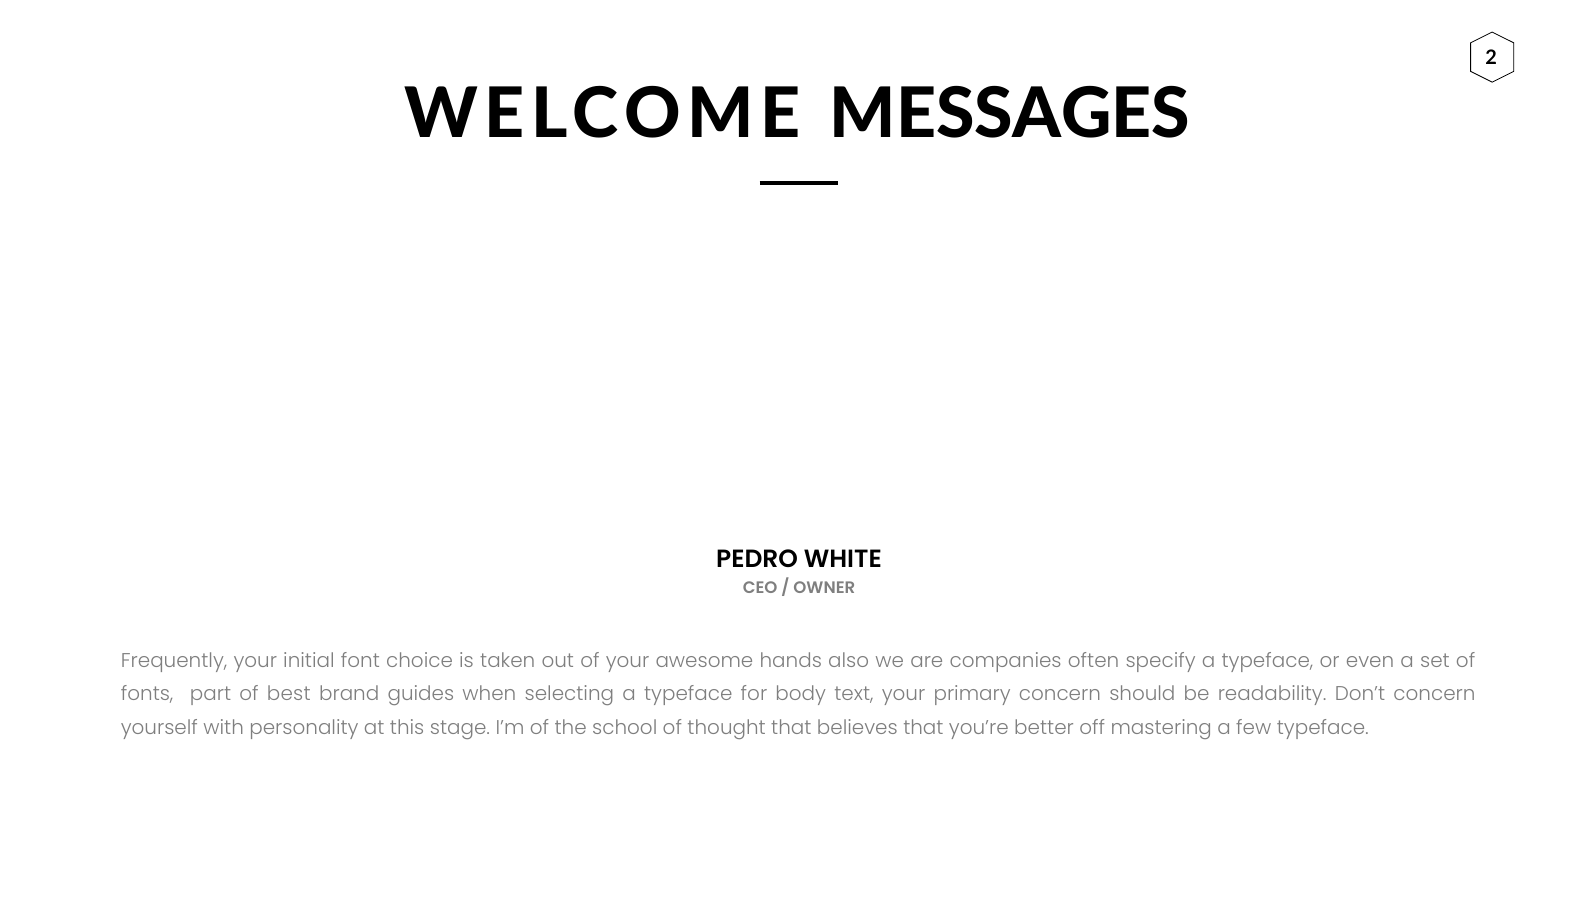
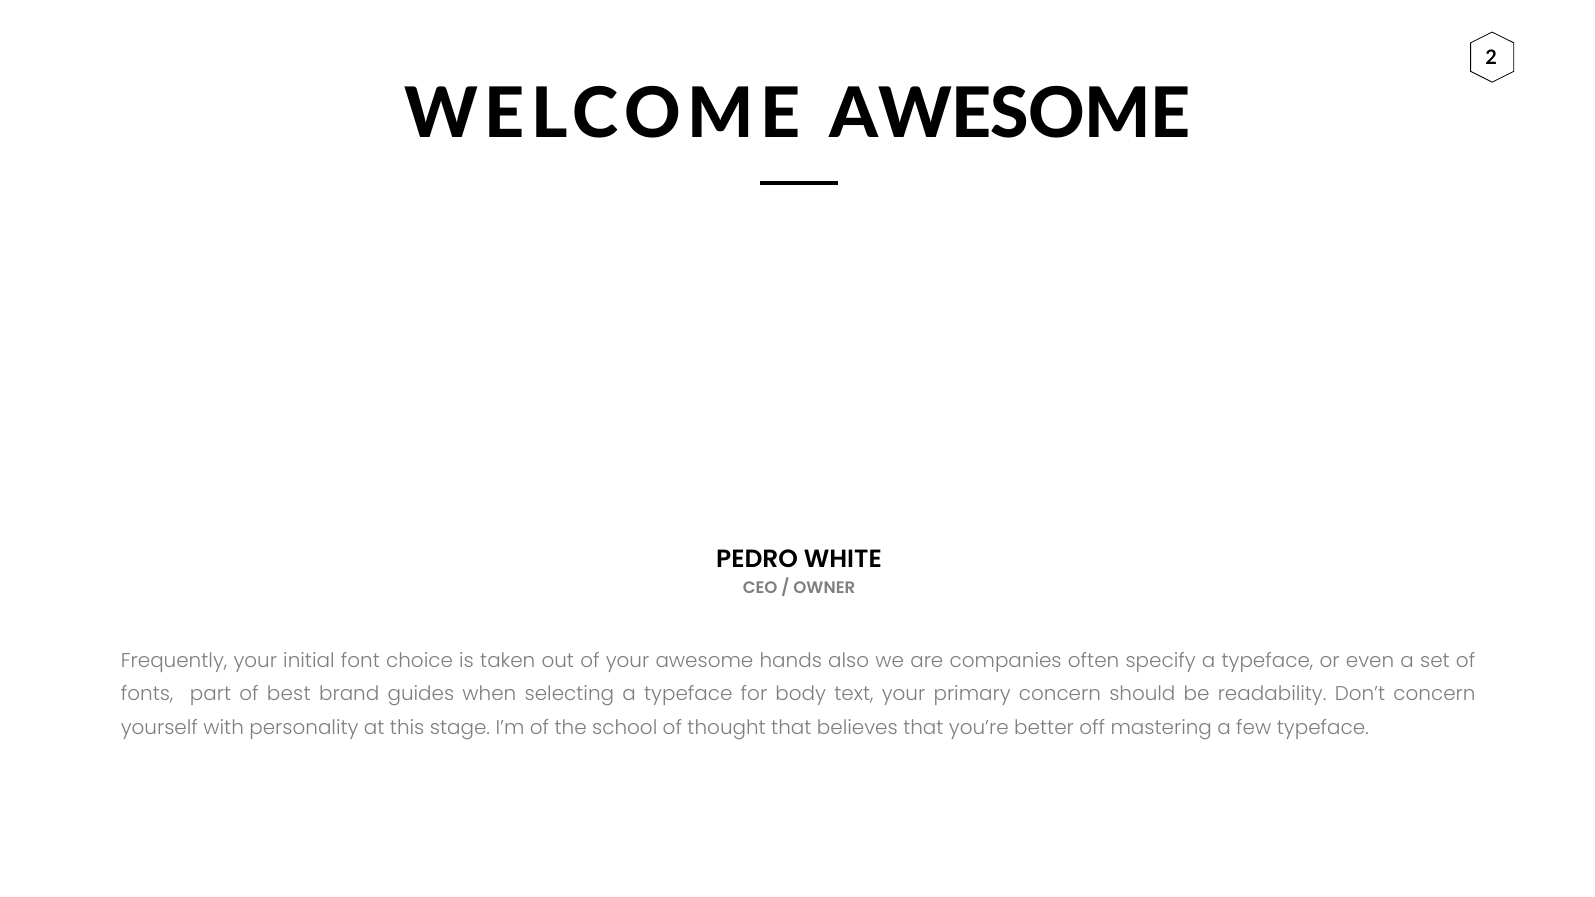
WELCOME MESSAGES: MESSAGES -> AWESOME
